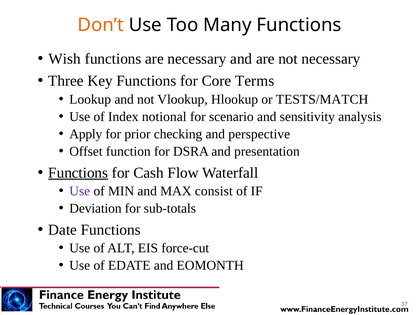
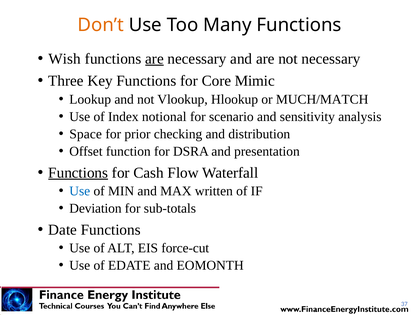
are at (154, 59) underline: none -> present
Terms: Terms -> Mimic
TESTS/MATCH: TESTS/MATCH -> MUCH/MATCH
Apply: Apply -> Space
perspective: perspective -> distribution
Use at (80, 191) colour: purple -> blue
consist: consist -> written
